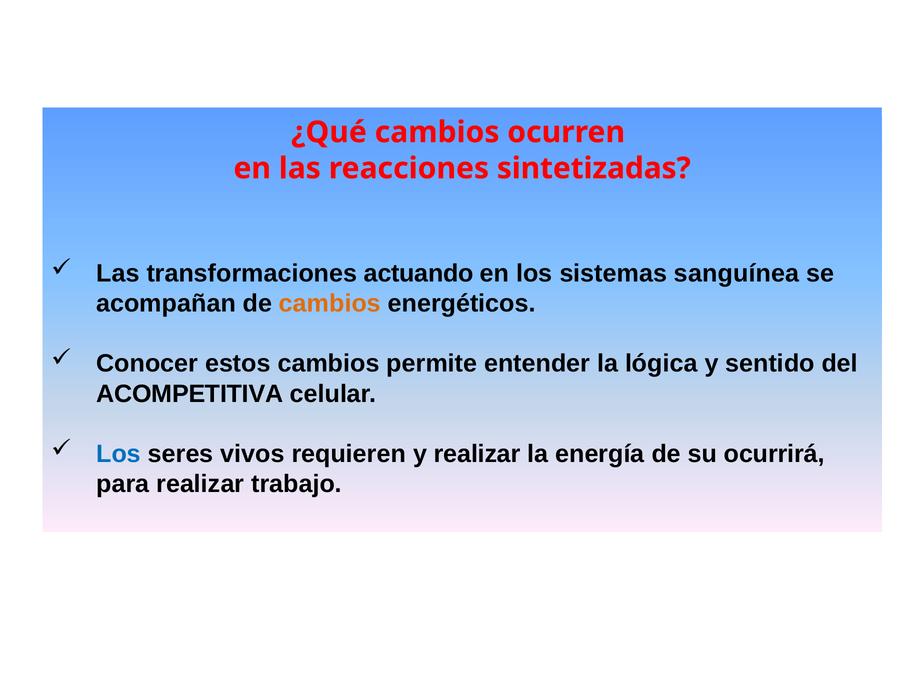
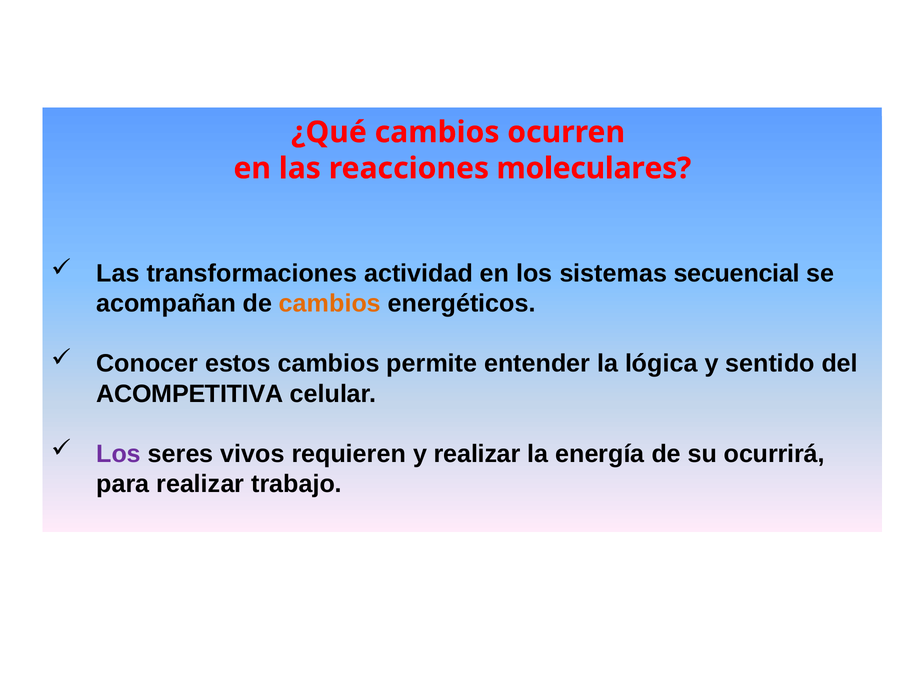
sintetizadas: sintetizadas -> moleculares
actuando: actuando -> actividad
sanguínea: sanguínea -> secuencial
Los at (119, 454) colour: blue -> purple
